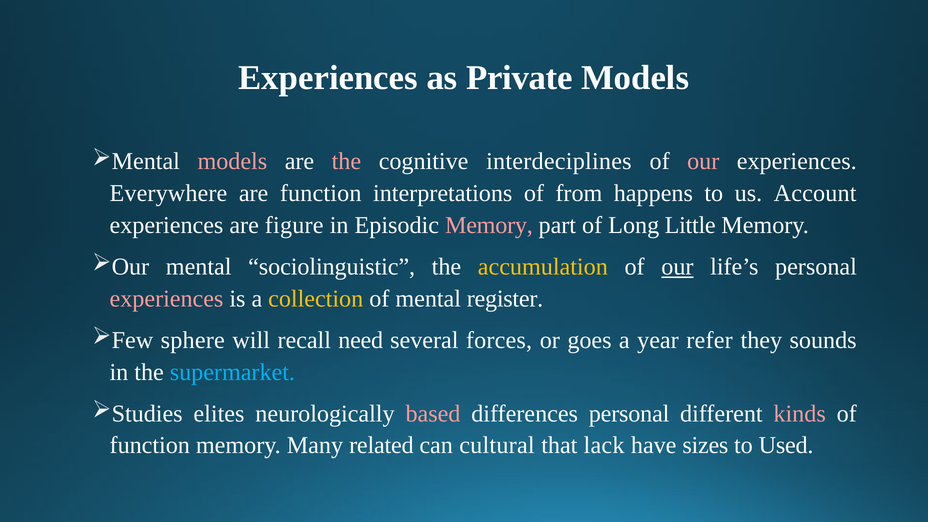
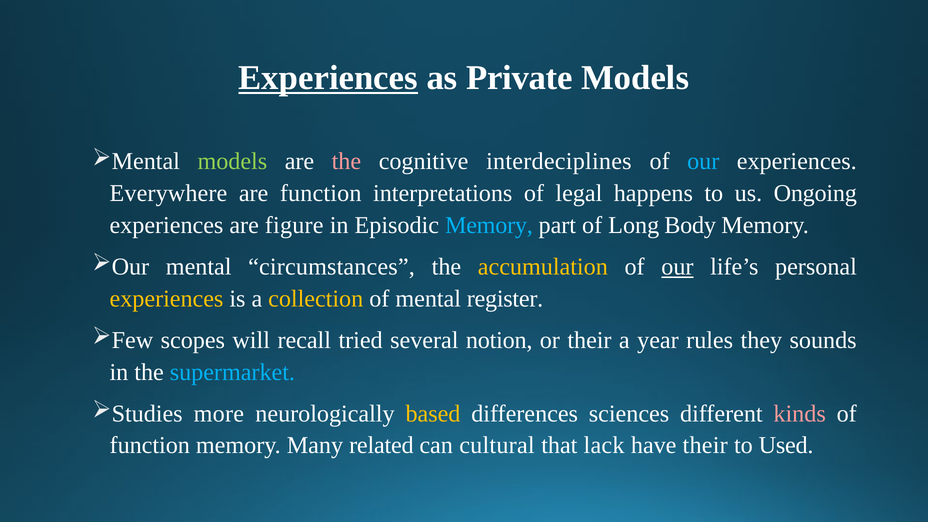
Experiences at (328, 78) underline: none -> present
models at (232, 162) colour: pink -> light green
our at (703, 162) colour: pink -> light blue
from: from -> legal
Account: Account -> Ongoing
Memory at (489, 225) colour: pink -> light blue
Little: Little -> Body
sociolinguistic: sociolinguistic -> circumstances
experiences at (166, 299) colour: pink -> yellow
sphere: sphere -> scopes
need: need -> tried
forces: forces -> notion
or goes: goes -> their
refer: refer -> rules
elites: elites -> more
based colour: pink -> yellow
differences personal: personal -> sciences
have sizes: sizes -> their
